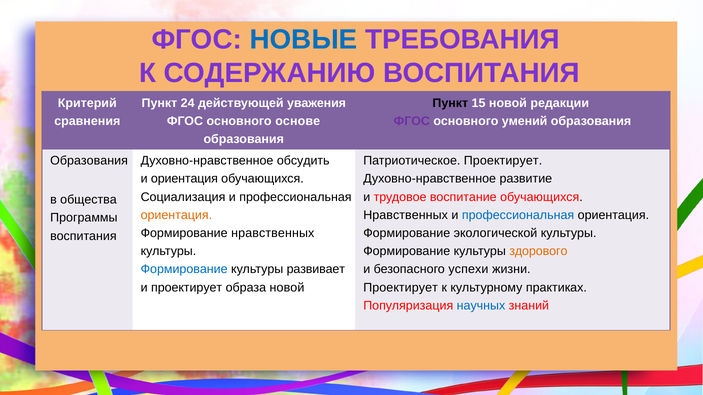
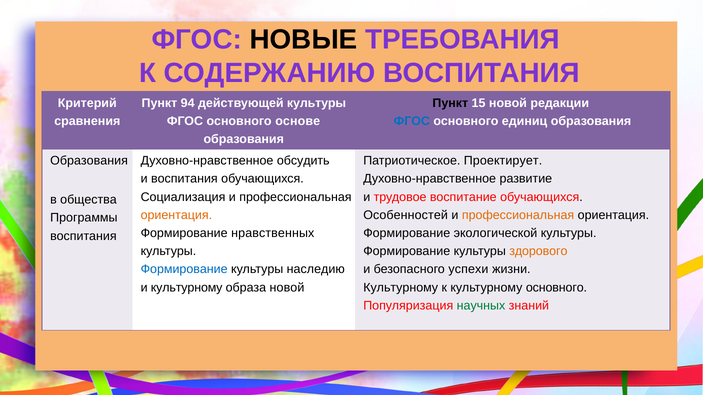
НОВЫЕ colour: blue -> black
24: 24 -> 94
действующей уважения: уважения -> культуры
ФГОС at (412, 121) colour: purple -> blue
умений: умений -> единиц
и ориентация: ориентация -> воспитания
Нравственных at (406, 215): Нравственных -> Особенностей
профессиональная at (518, 215) colour: blue -> orange
развивает: развивает -> наследию
и проектирует: проектирует -> культурному
Проектирует at (401, 288): Проектирует -> Культурному
культурному практиках: практиках -> основного
научных colour: blue -> green
